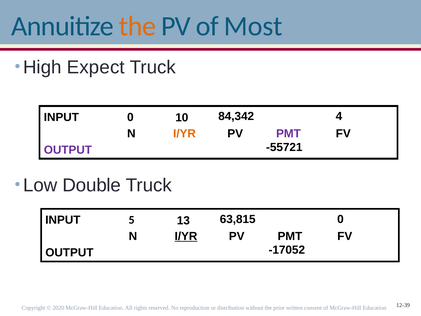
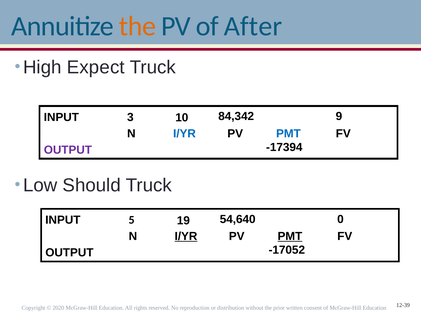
Most: Most -> After
INPUT 0: 0 -> 3
4: 4 -> 9
I/YR at (184, 133) colour: orange -> blue
PMT at (288, 133) colour: purple -> blue
-55721: -55721 -> -17394
Double: Double -> Should
63,815: 63,815 -> 54,640
13: 13 -> 19
PMT at (290, 236) underline: none -> present
